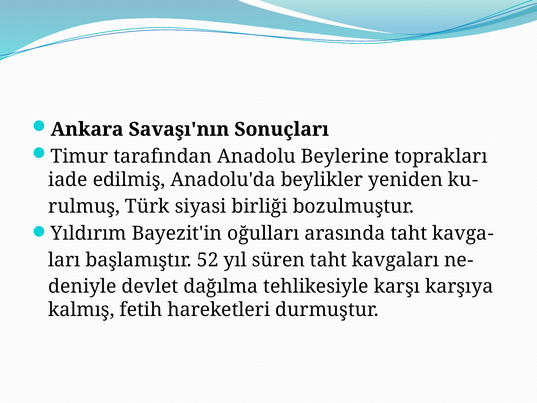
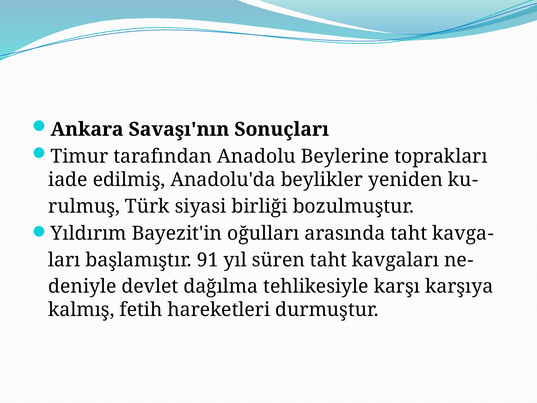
52: 52 -> 91
